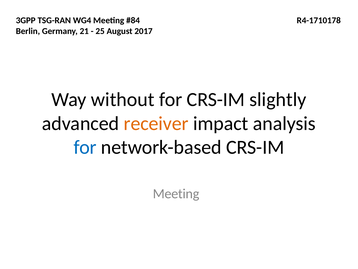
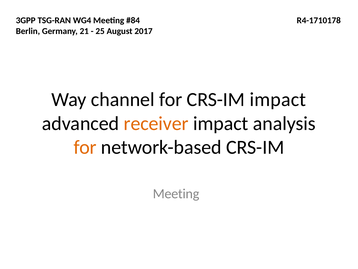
without: without -> channel
CRS-IM slightly: slightly -> impact
for at (85, 147) colour: blue -> orange
